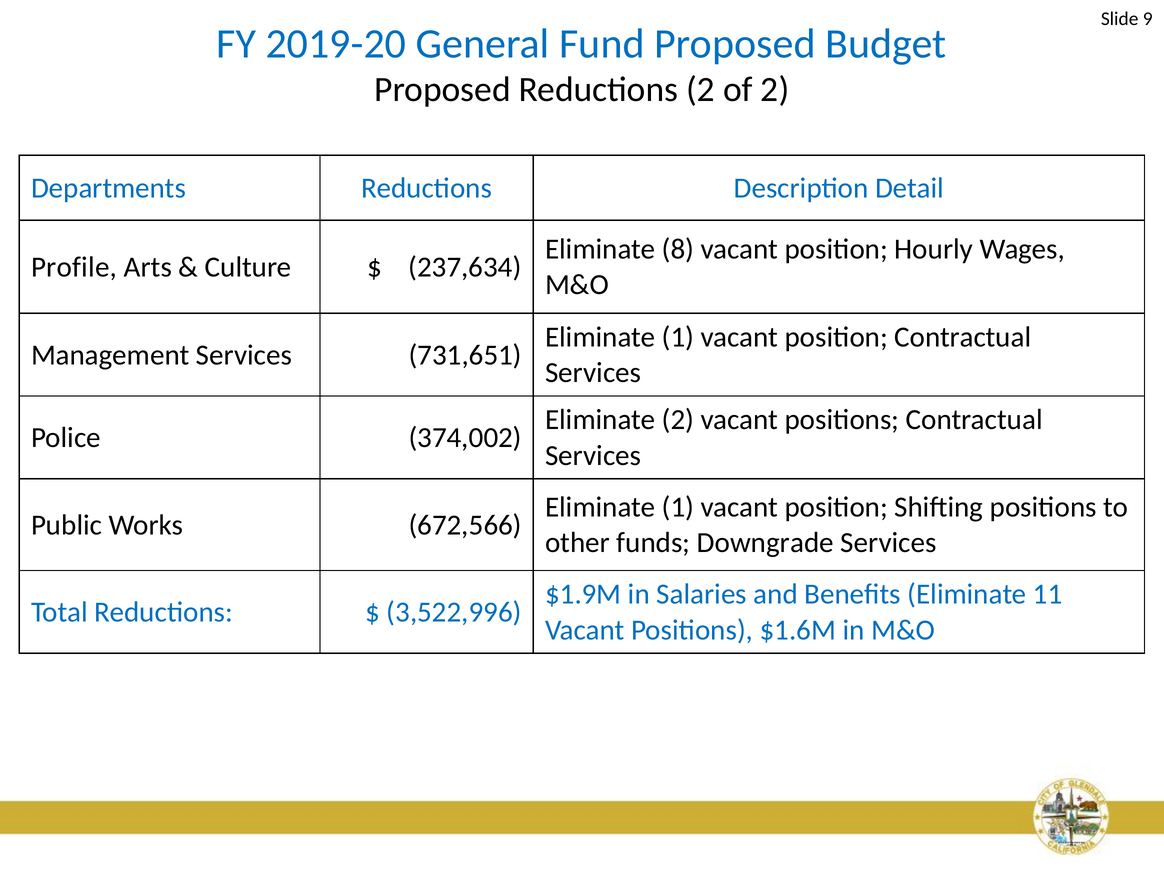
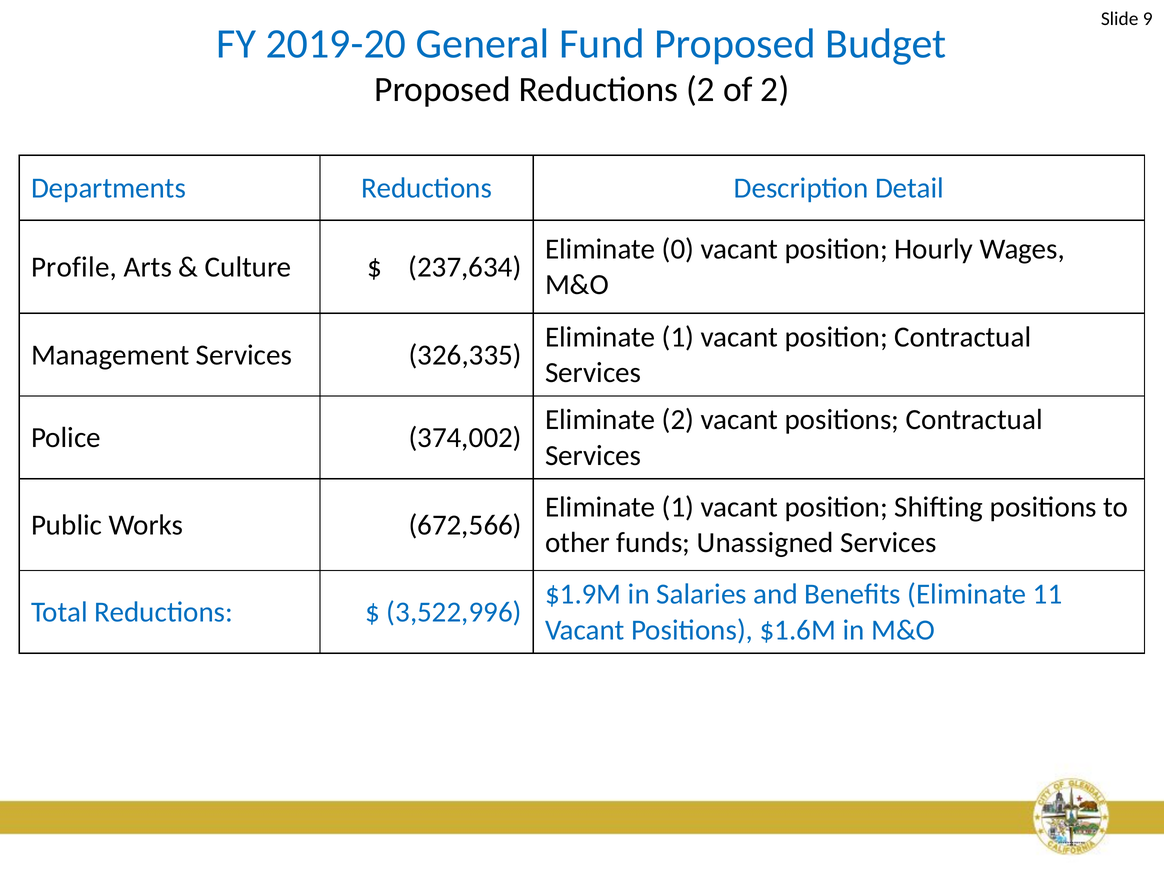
8: 8 -> 0
731,651: 731,651 -> 326,335
Downgrade: Downgrade -> Unassigned
